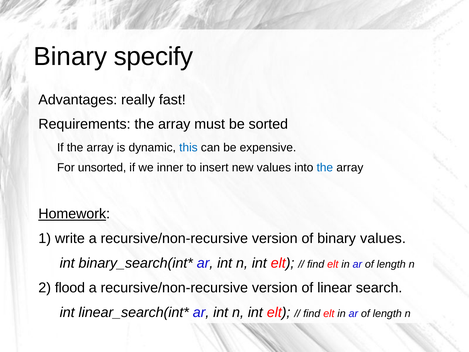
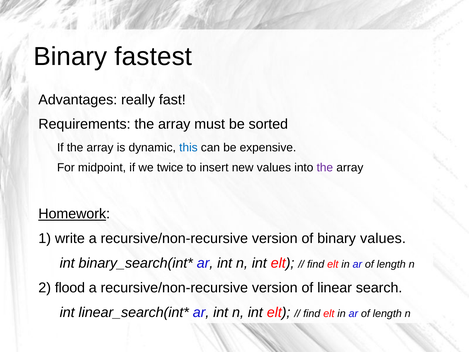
specify: specify -> fastest
unsorted: unsorted -> midpoint
inner: inner -> twice
the at (325, 168) colour: blue -> purple
